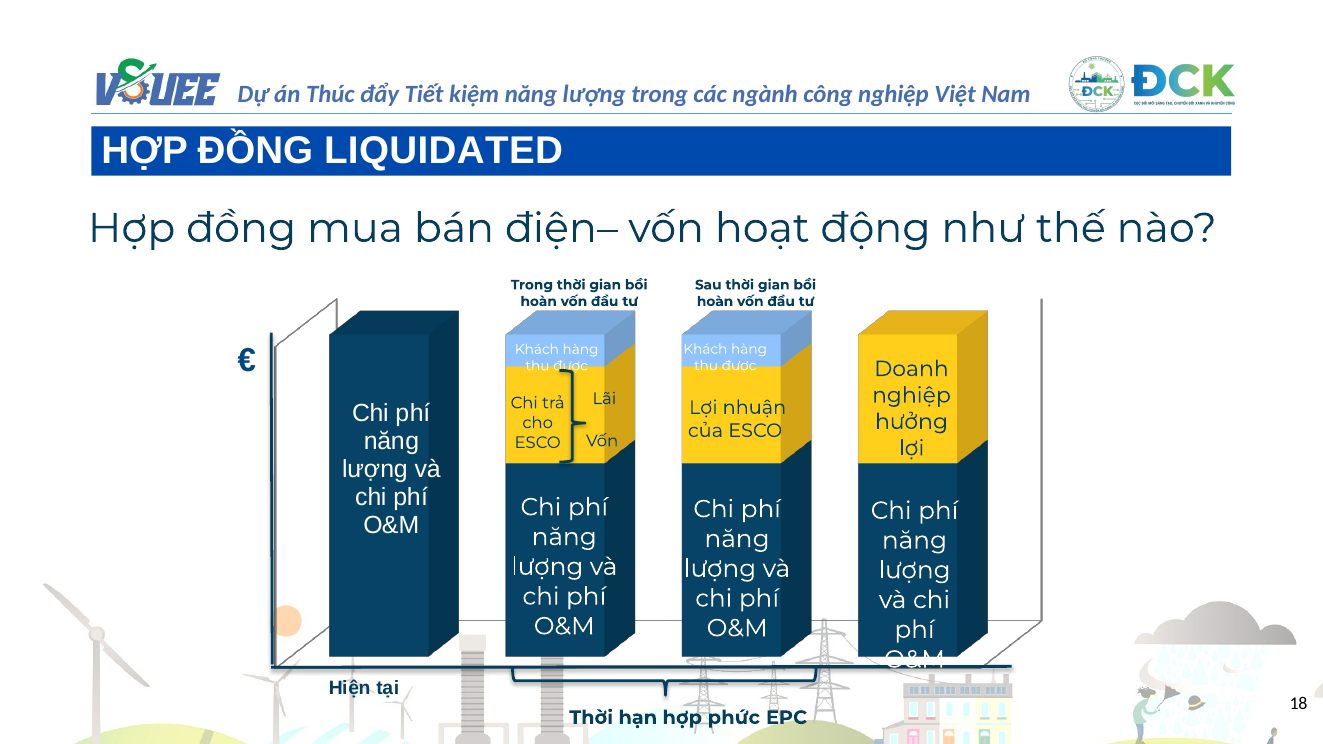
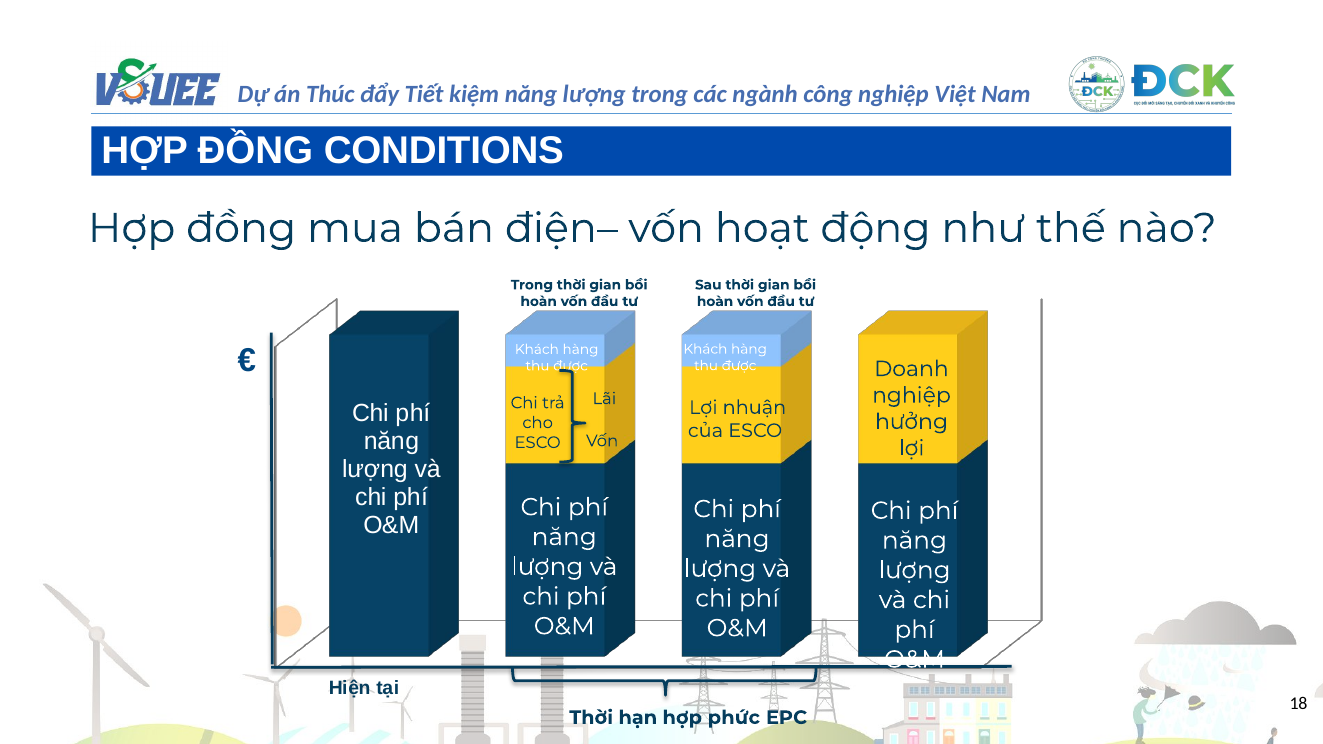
LIQUIDATED: LIQUIDATED -> CONDITIONS
